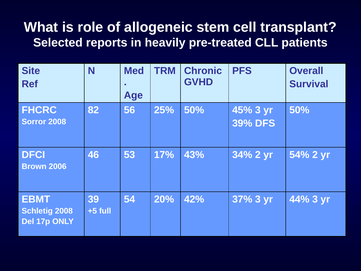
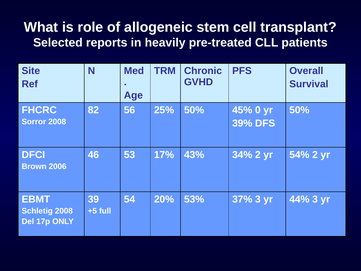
45% 3: 3 -> 0
42%: 42% -> 53%
